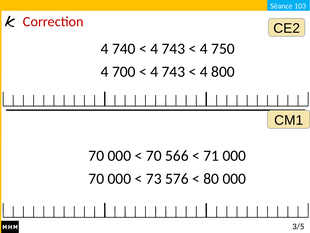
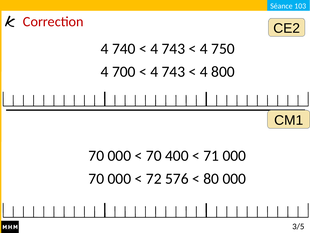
566: 566 -> 400
73: 73 -> 72
